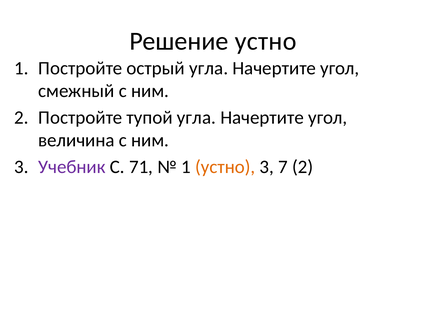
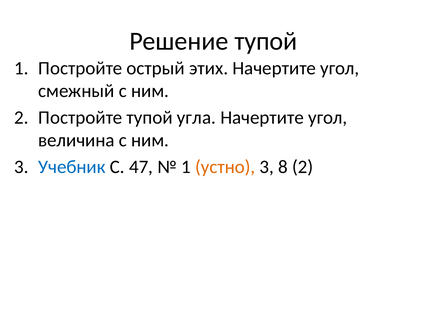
Решение устно: устно -> тупой
острый угла: угла -> этих
Учебник colour: purple -> blue
71: 71 -> 47
7: 7 -> 8
